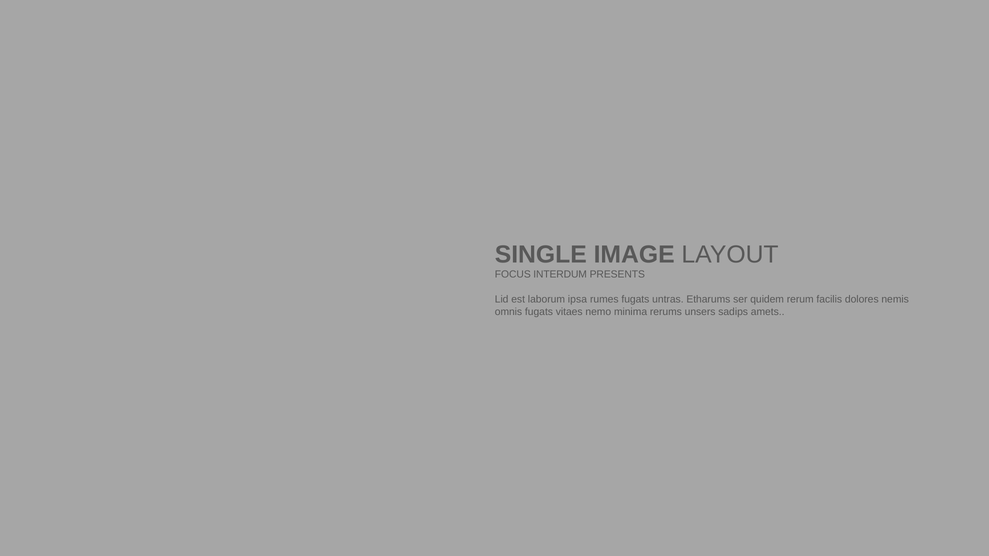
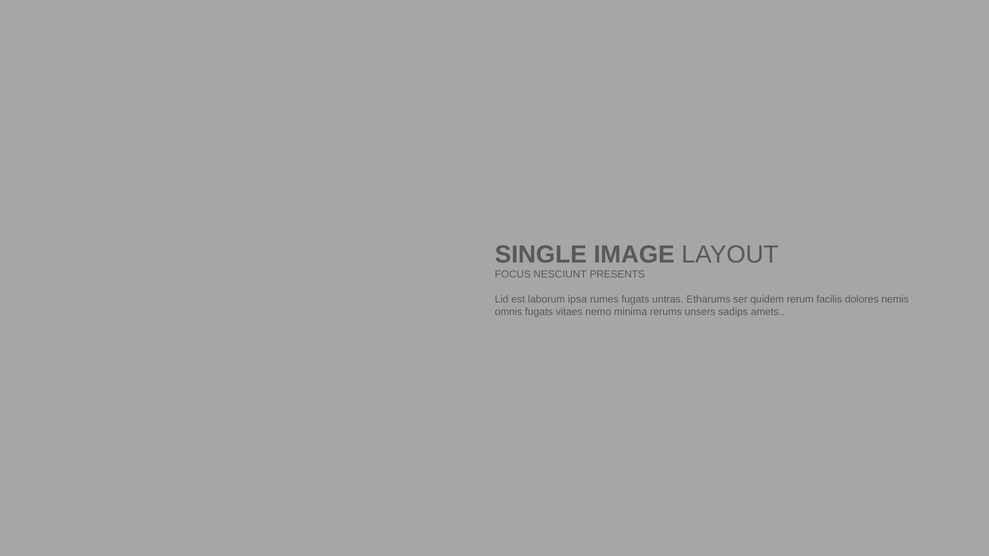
INTERDUM: INTERDUM -> NESCIUNT
